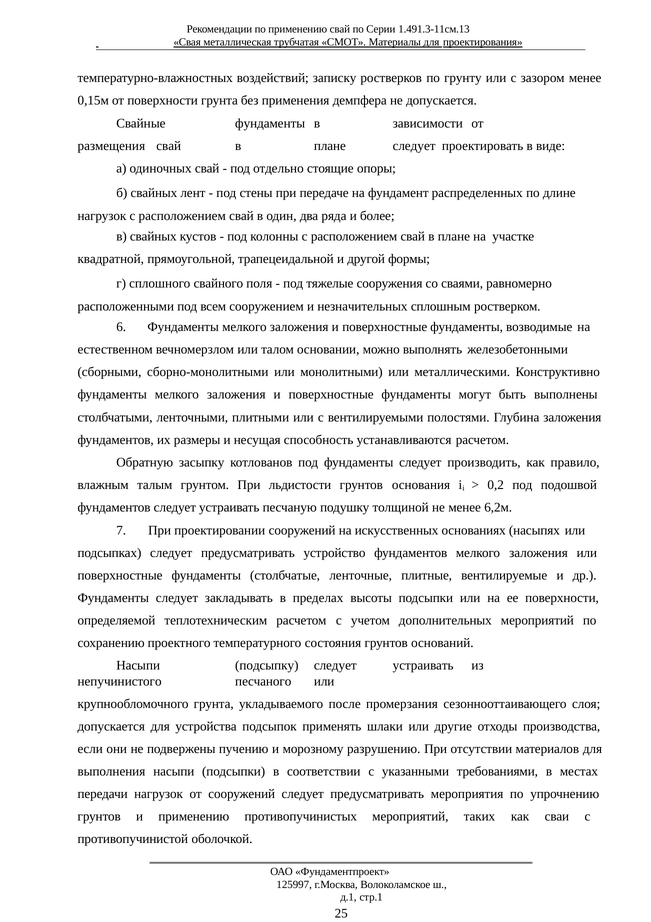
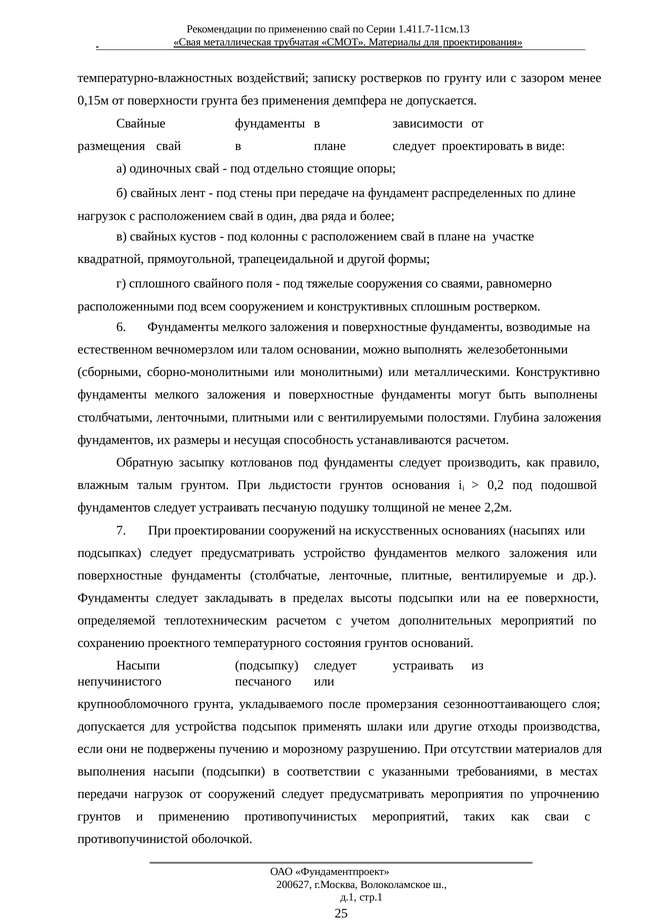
1.491.3-11см.13: 1.491.3-11см.13 -> 1.411.7-11см.13
незначительных: незначительных -> конструктивных
6,2м: 6,2м -> 2,2м
125997: 125997 -> 200627
